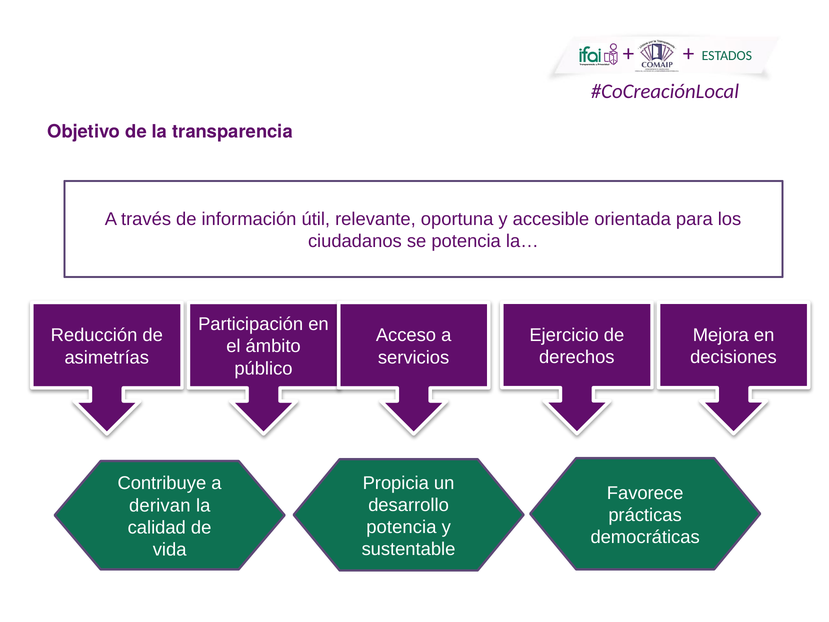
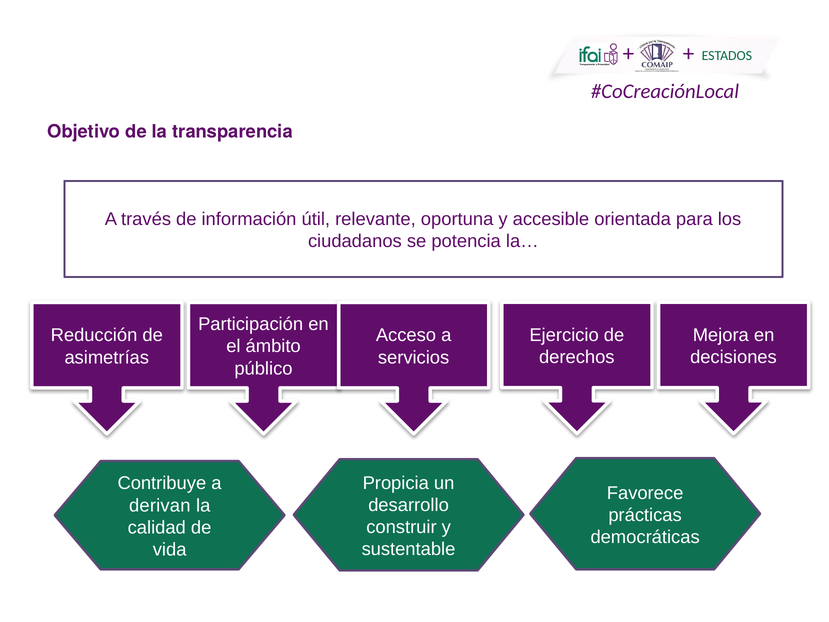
potencia at (401, 527): potencia -> construir
